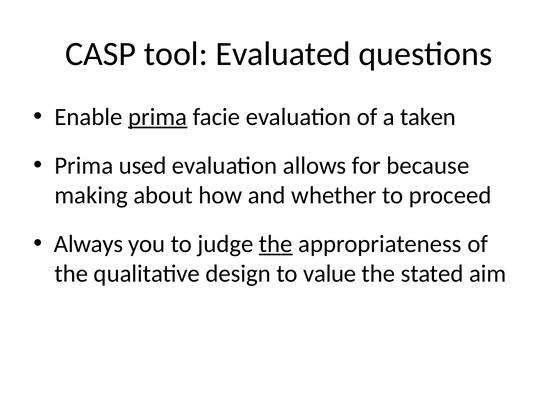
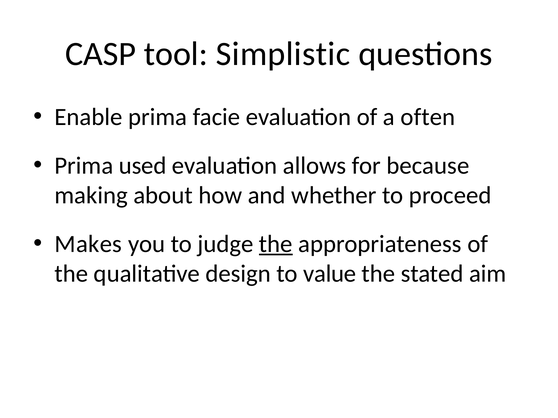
Evaluated: Evaluated -> Simplistic
prima at (158, 117) underline: present -> none
taken: taken -> often
Always: Always -> Makes
